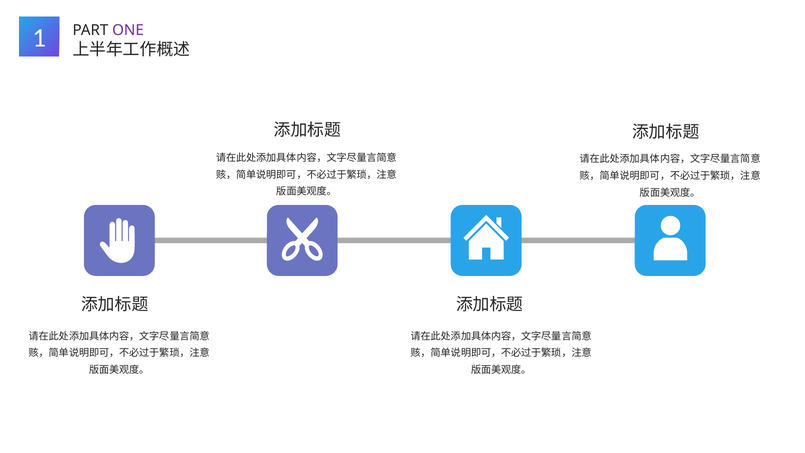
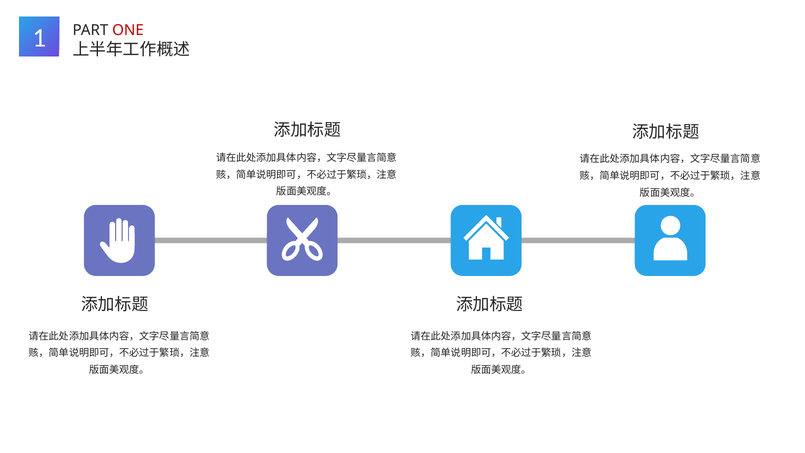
ONE colour: purple -> red
